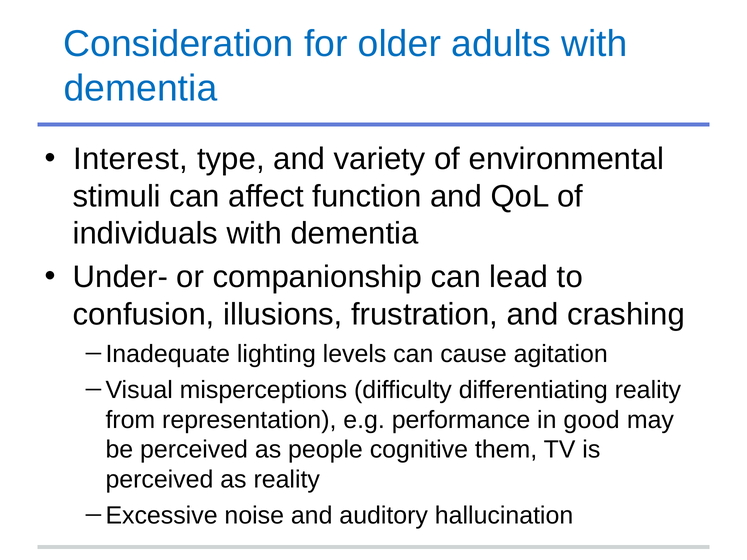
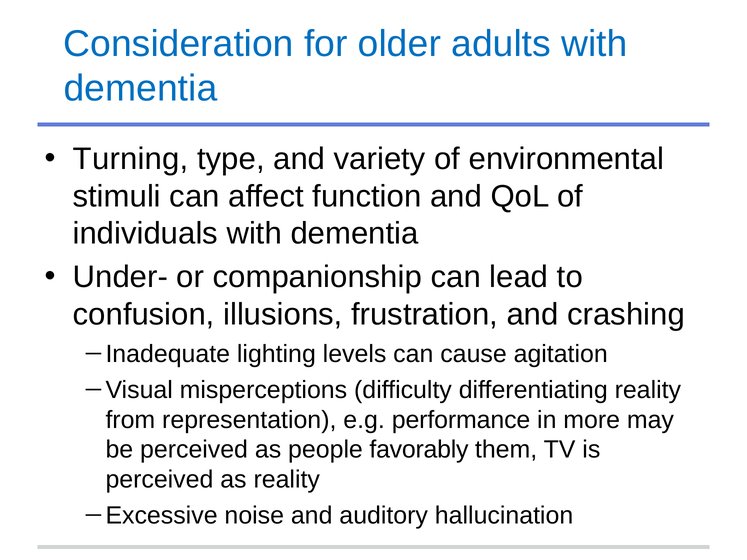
Interest: Interest -> Turning
good: good -> more
cognitive: cognitive -> favorably
